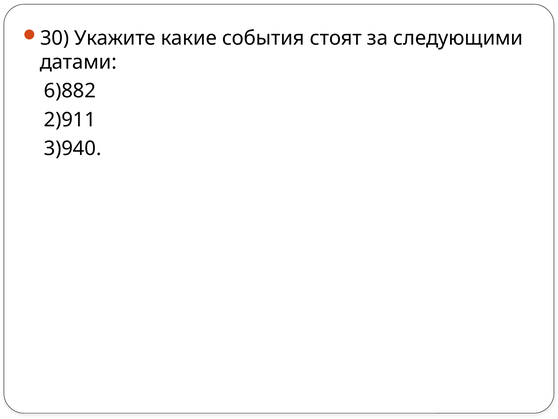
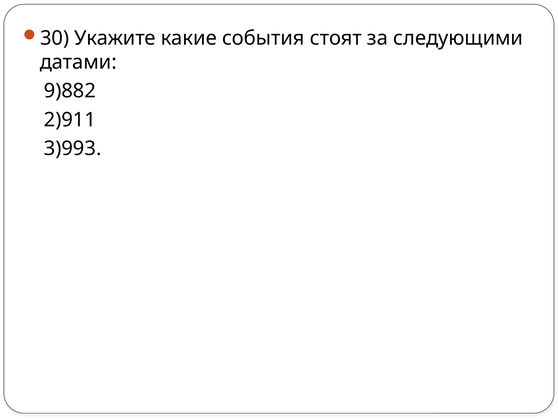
6)882: 6)882 -> 9)882
3)940: 3)940 -> 3)993
